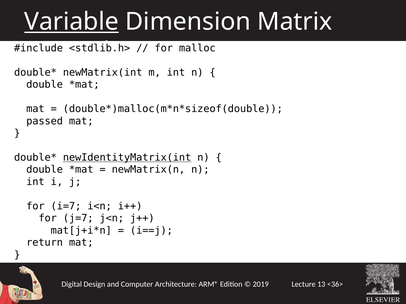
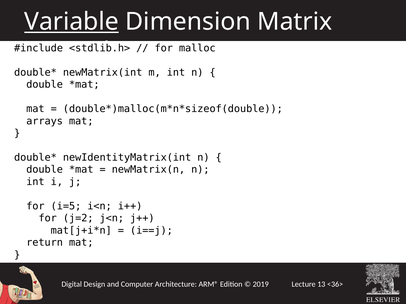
passed: passed -> arrays
newIdentityMatrix(int underline: present -> none
i=7: i=7 -> i=5
j=7: j=7 -> j=2
